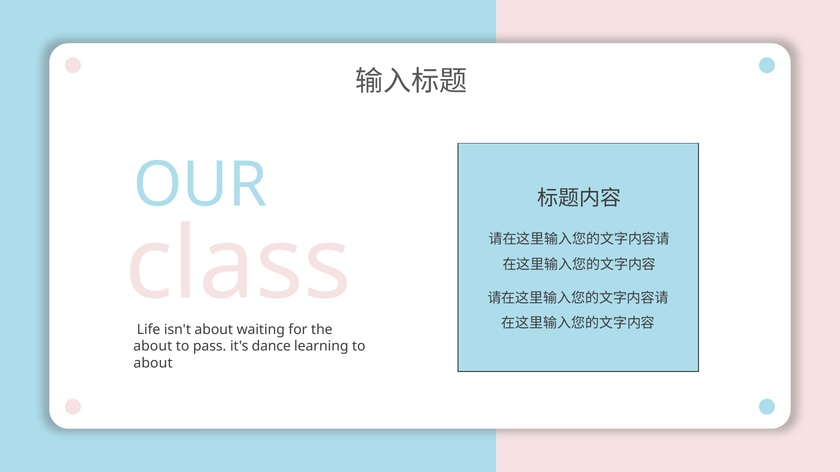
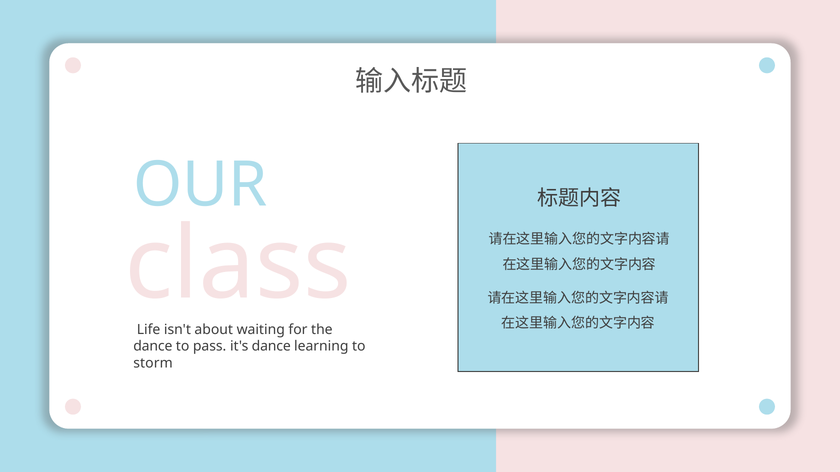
about at (153, 347): about -> dance
about at (153, 363): about -> storm
